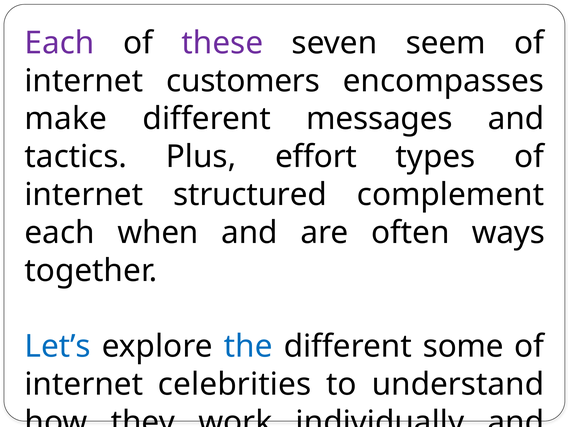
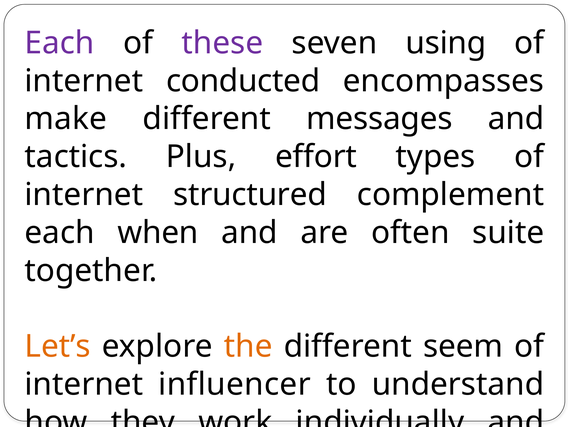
seem: seem -> using
customers: customers -> conducted
ways: ways -> suite
Let’s colour: blue -> orange
the colour: blue -> orange
some: some -> seem
celebrities: celebrities -> influencer
